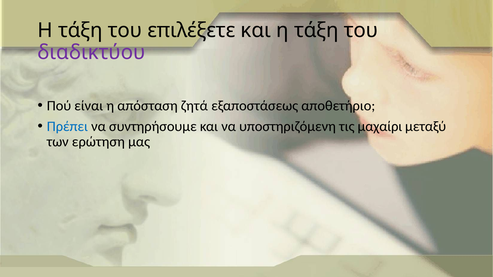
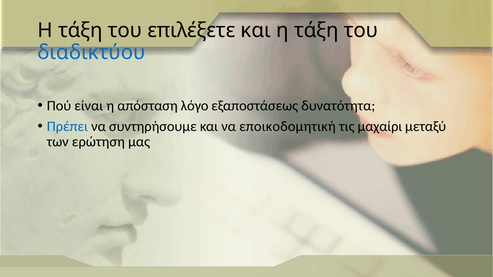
διαδικτύου colour: purple -> blue
ζητά: ζητά -> λόγο
αποθετήριο: αποθετήριο -> δυνατότητα
υποστηριζόμενη: υποστηριζόμενη -> εποικοδομητική
